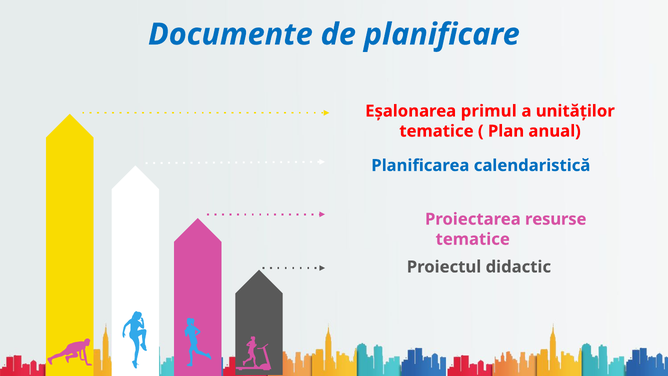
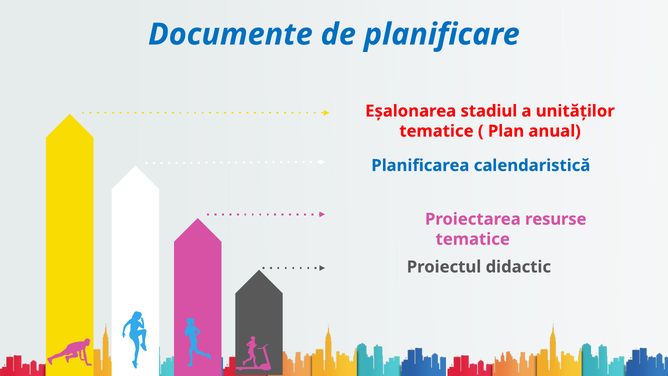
primul: primul -> stadiul
